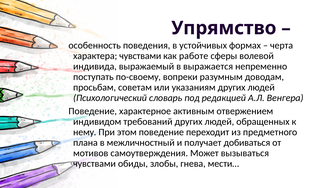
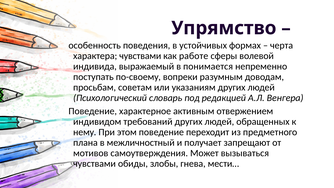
выражается: выражается -> понимается
добиваться: добиваться -> запрещают
